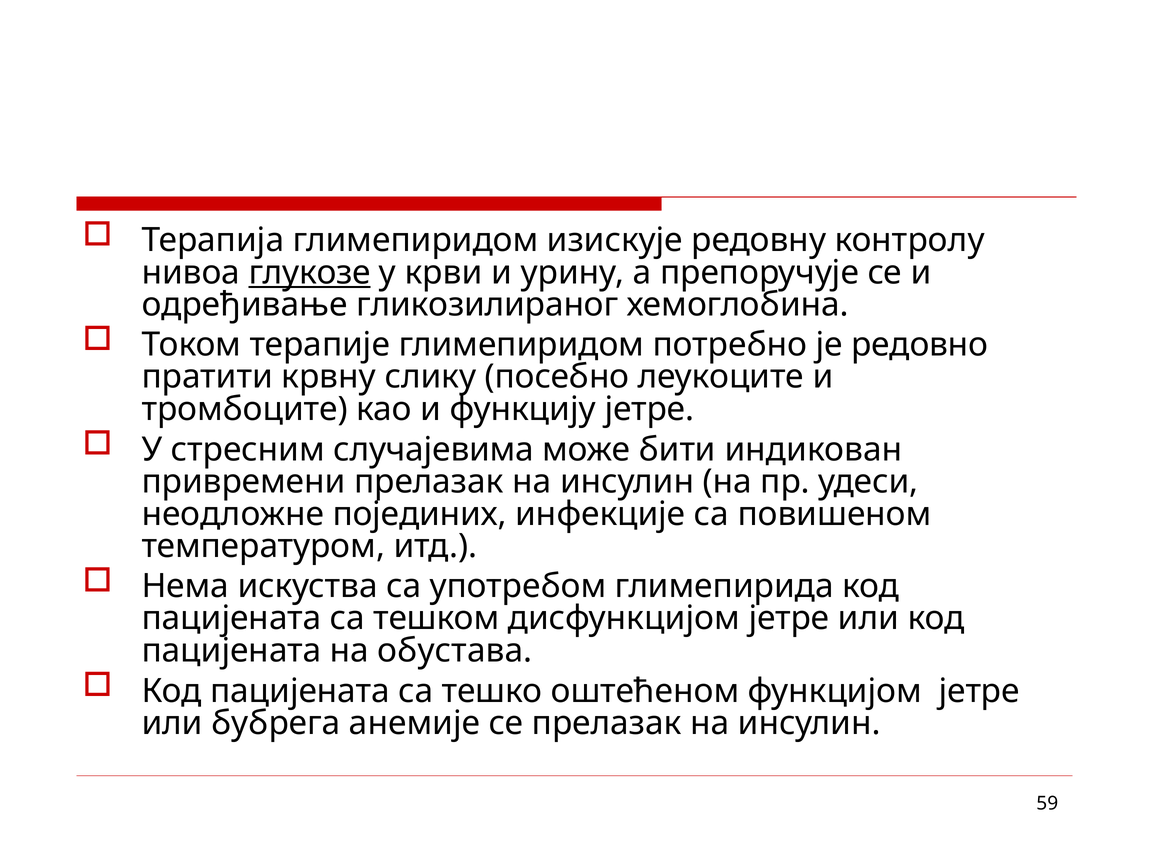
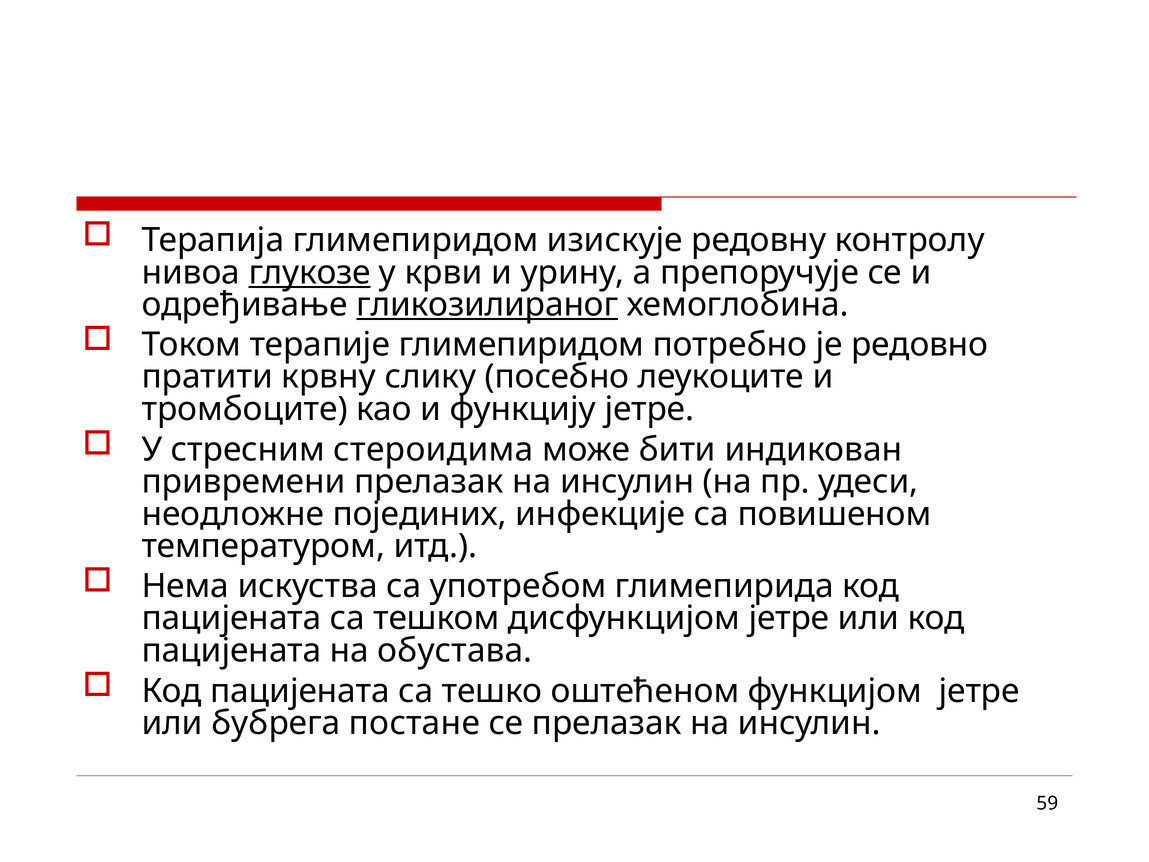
гликозилираног underline: none -> present
случајевима: случајевима -> стероидима
анемије: анемије -> постане
